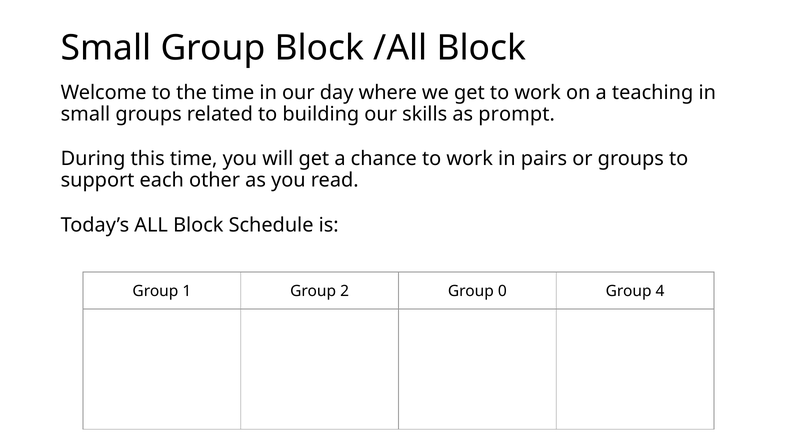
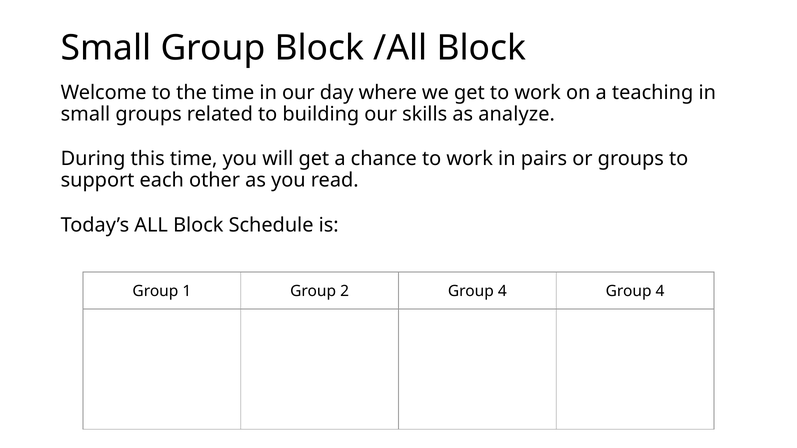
prompt: prompt -> analyze
2 Group 0: 0 -> 4
